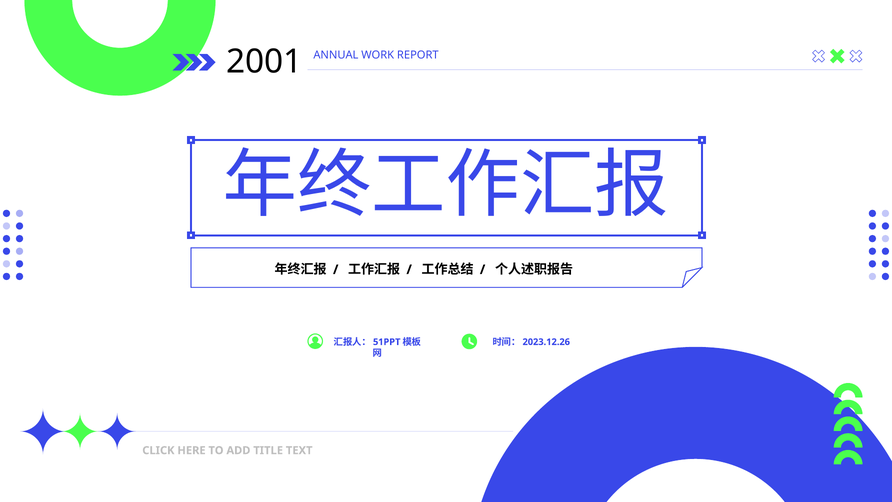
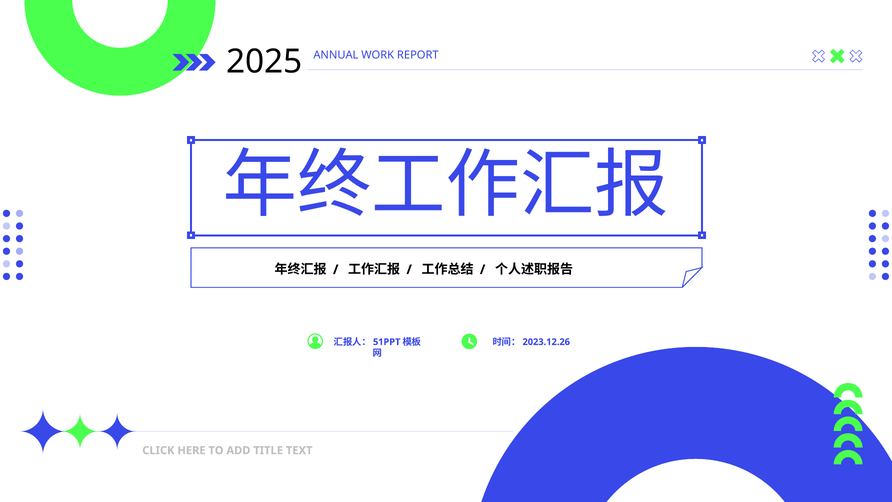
2001: 2001 -> 2025
